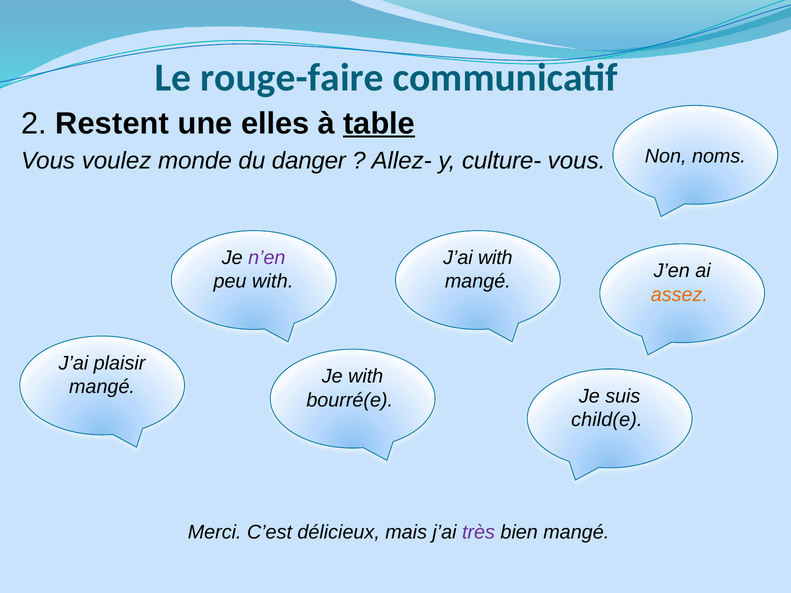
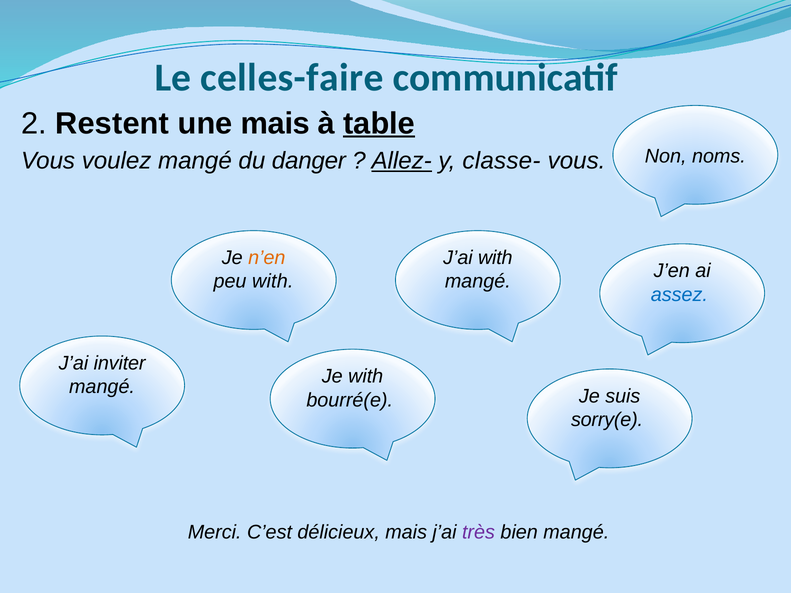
rouge-faire: rouge-faire -> celles-faire
une elles: elles -> mais
voulez monde: monde -> mangé
Allez- underline: none -> present
culture-: culture- -> classe-
n’en colour: purple -> orange
assez colour: orange -> blue
plaisir: plaisir -> inviter
child(e: child(e -> sorry(e
